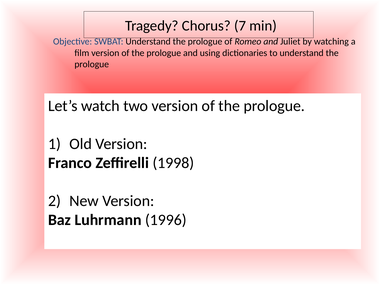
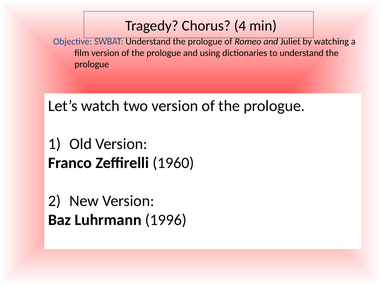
7: 7 -> 4
1998: 1998 -> 1960
